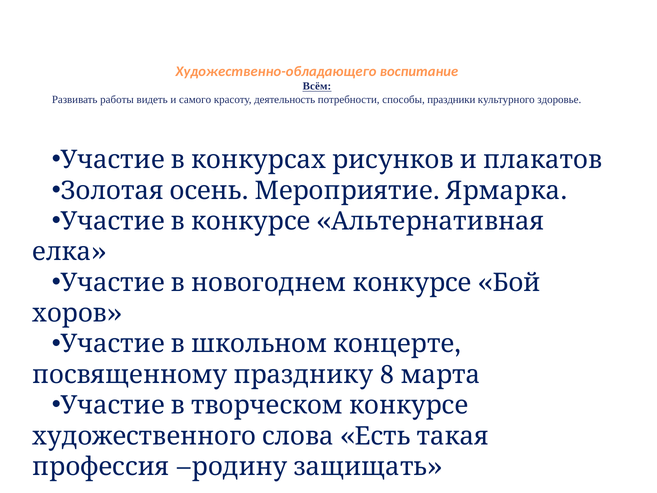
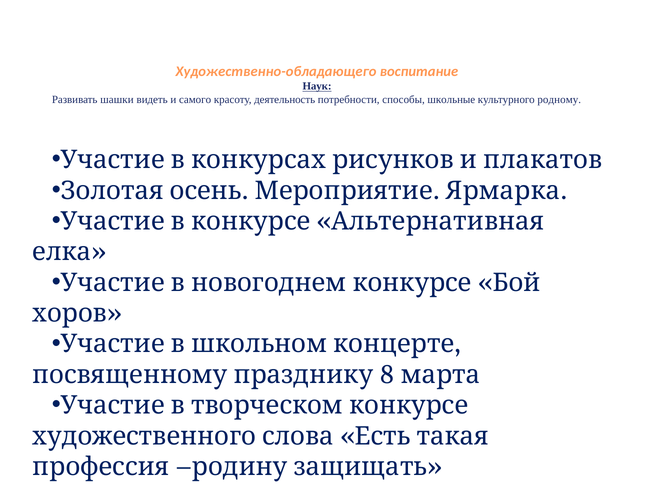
Всём: Всём -> Наук
работы: работы -> шашки
праздники: праздники -> школьные
здоровье: здоровье -> родному
